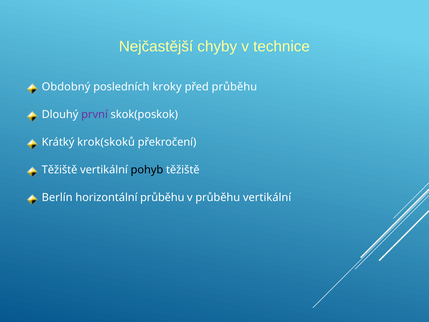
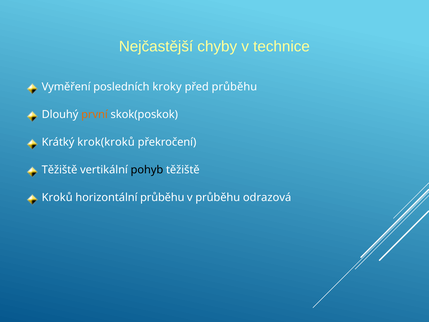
Obdobný: Obdobný -> Vyměření
první colour: purple -> orange
krok(skoků: krok(skoků -> krok(kroků
Berlín: Berlín -> Kroků
průběhu vertikální: vertikální -> odrazová
